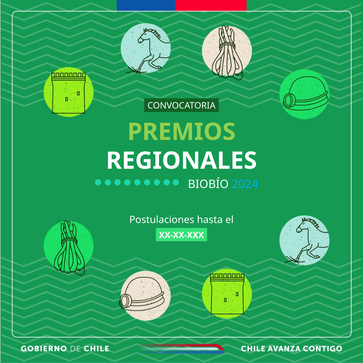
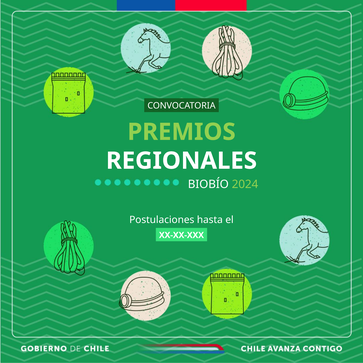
2024 colour: light blue -> light green
